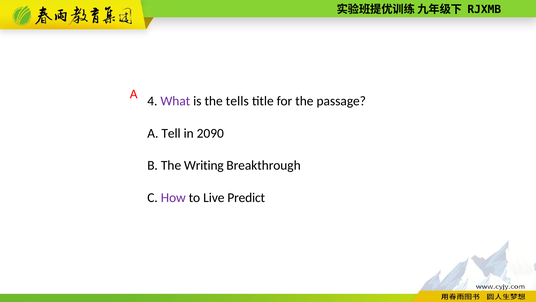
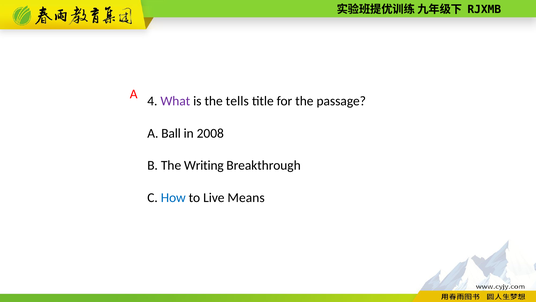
Tell: Tell -> Ball
2090: 2090 -> 2008
How colour: purple -> blue
Predict: Predict -> Means
